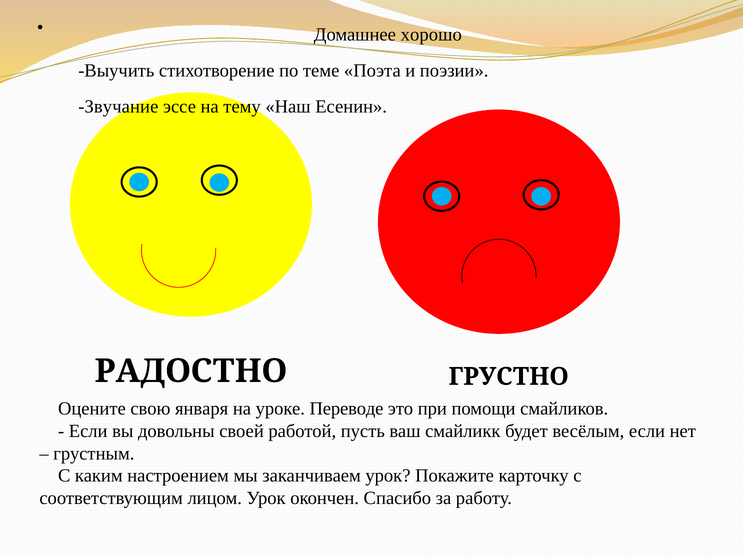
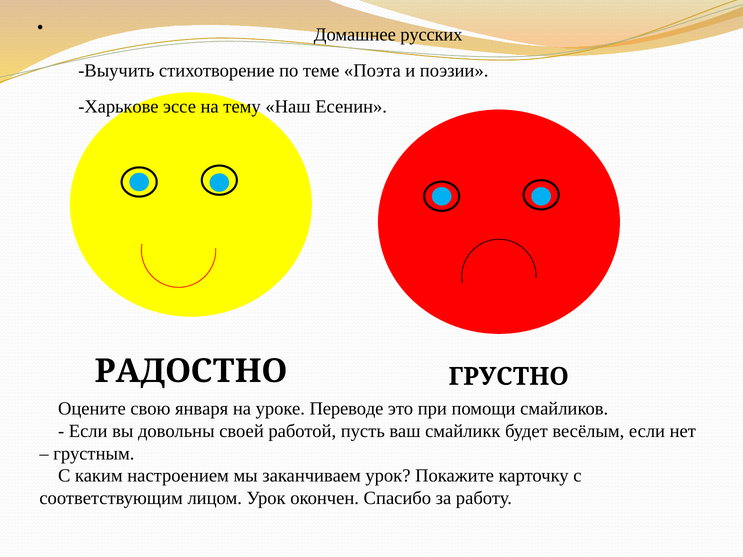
хорошо: хорошо -> русских
Звучание: Звучание -> Харькове
